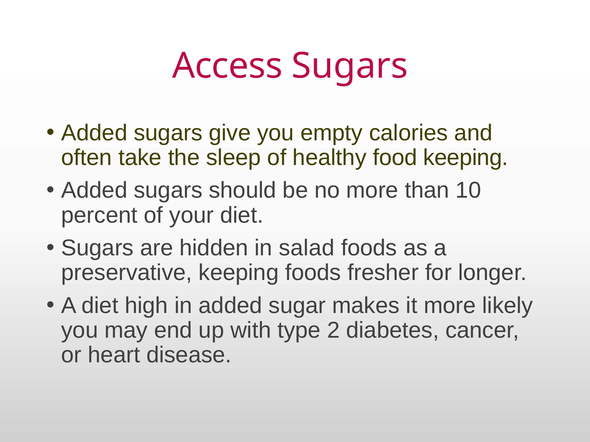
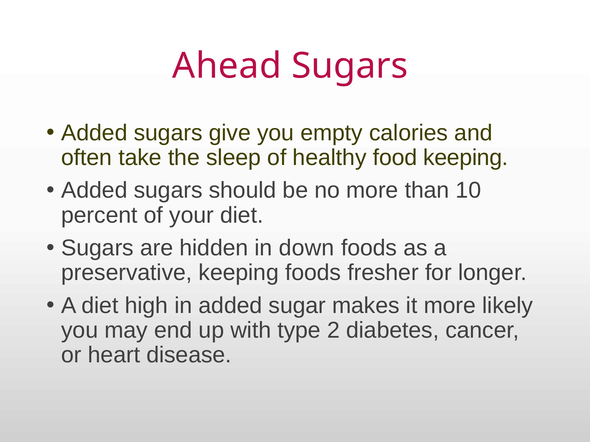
Access: Access -> Ahead
salad: salad -> down
